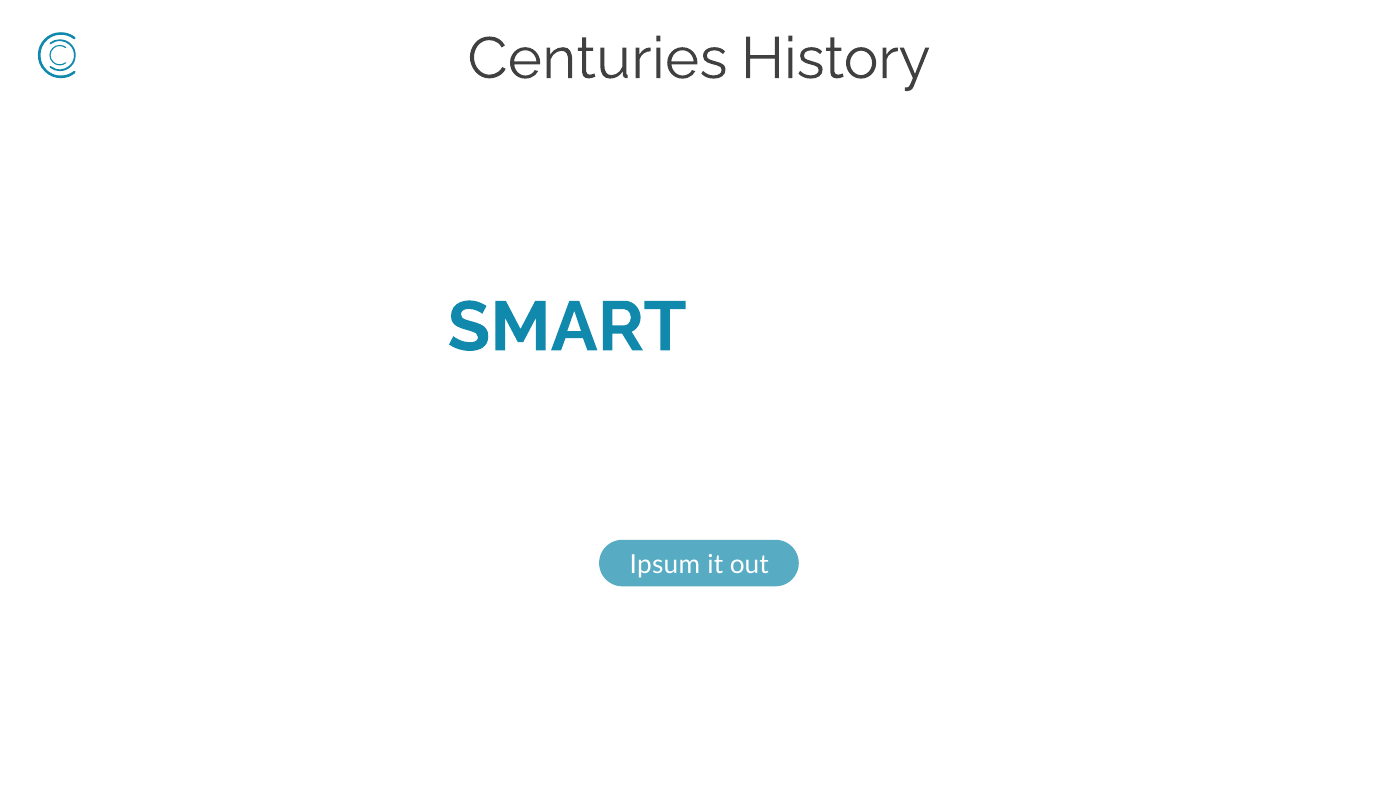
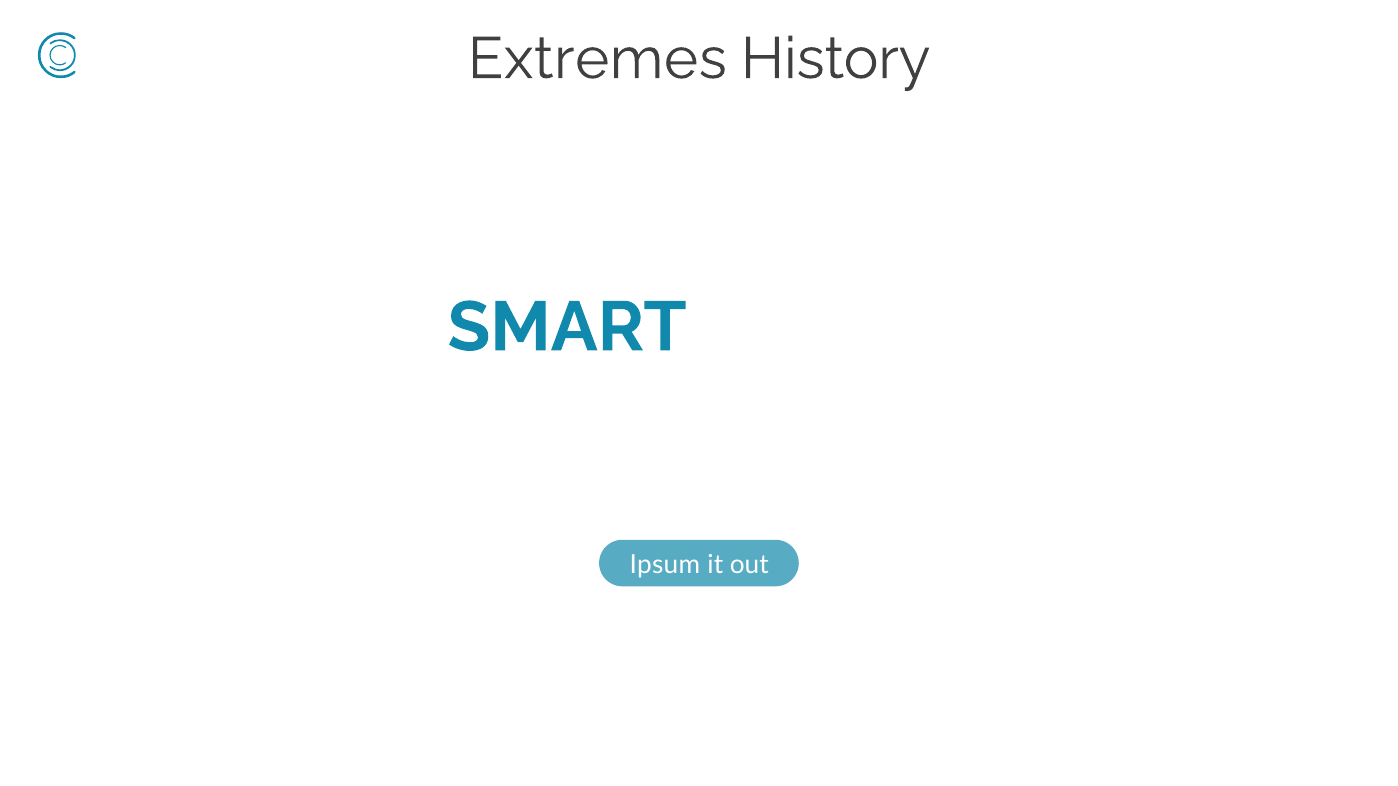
Centuries: Centuries -> Extremes
